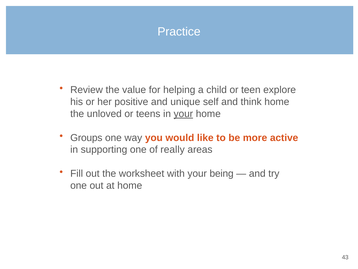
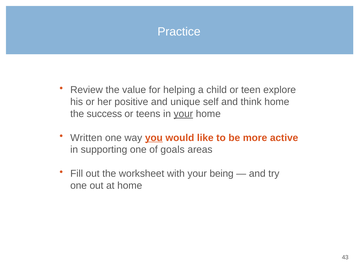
unloved: unloved -> success
Groups: Groups -> Written
you underline: none -> present
really: really -> goals
